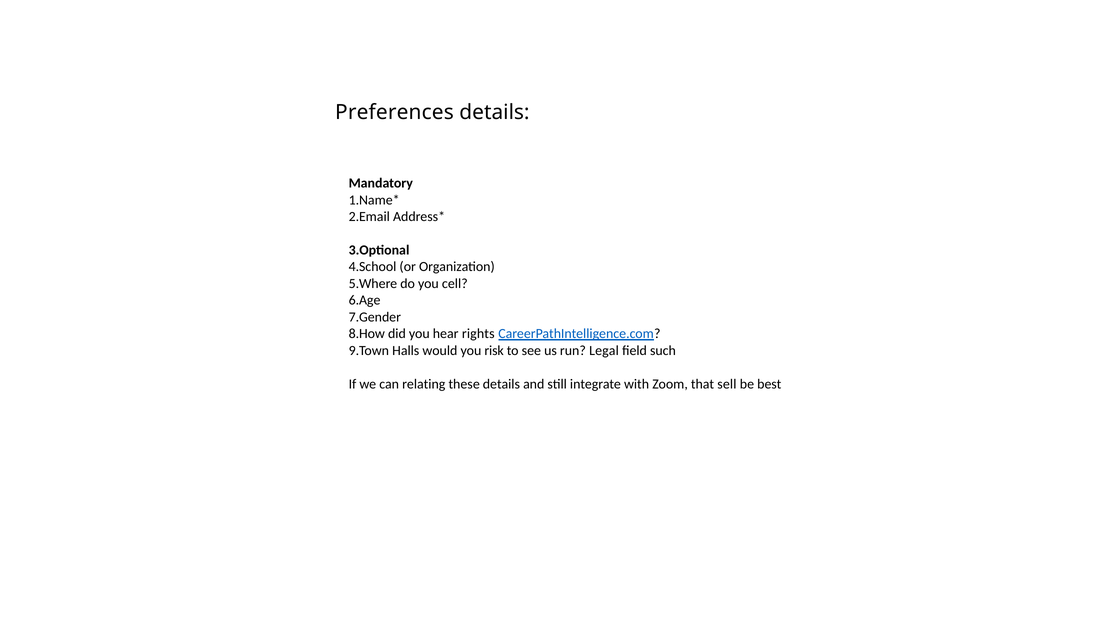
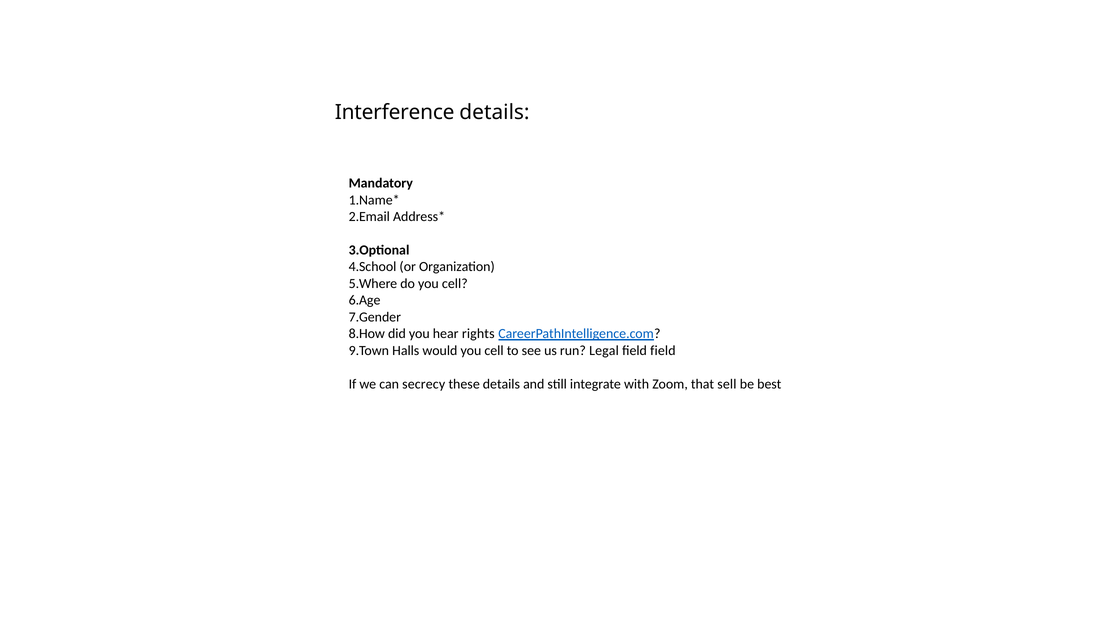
Preferences: Preferences -> Interference
would you risk: risk -> cell
field such: such -> field
relating: relating -> secrecy
